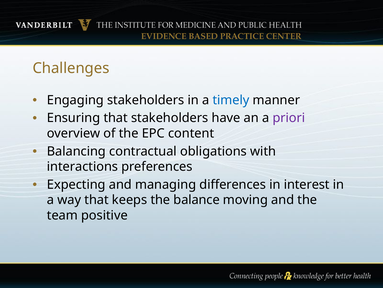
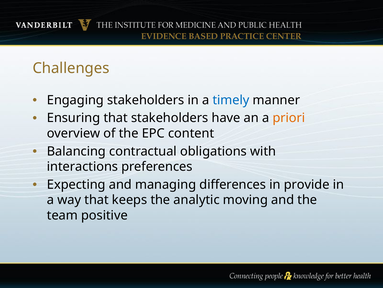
priori colour: purple -> orange
interest: interest -> provide
balance: balance -> analytic
